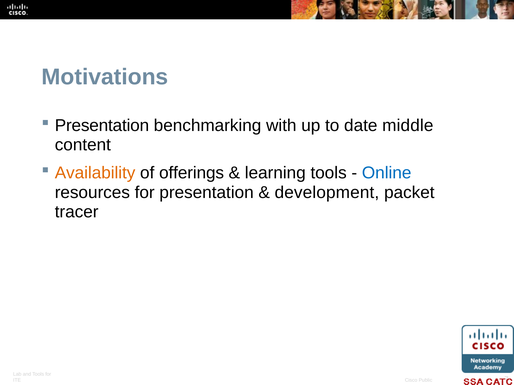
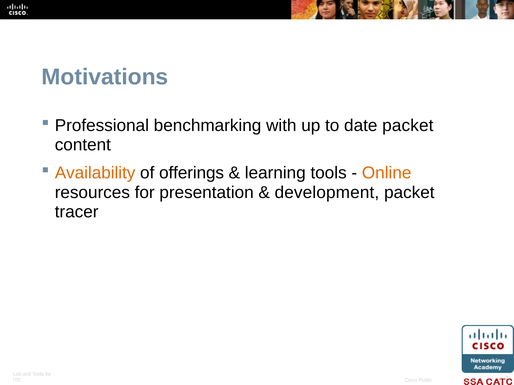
Presentation at (102, 126): Presentation -> Professional
date middle: middle -> packet
Online colour: blue -> orange
